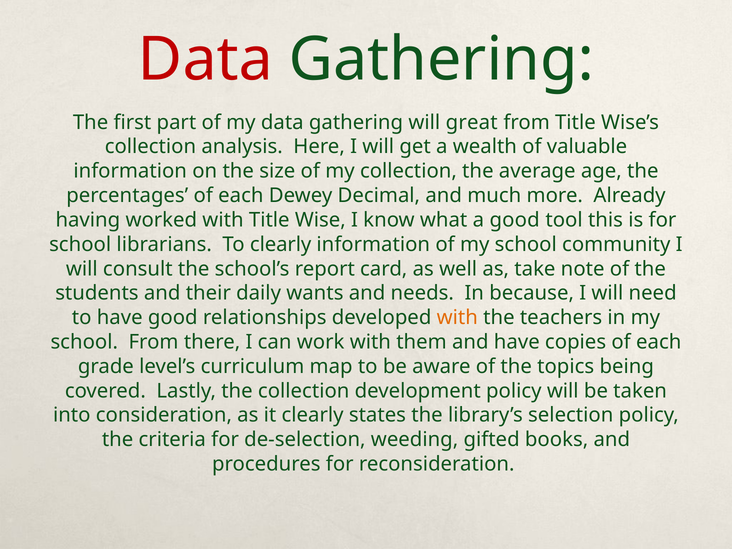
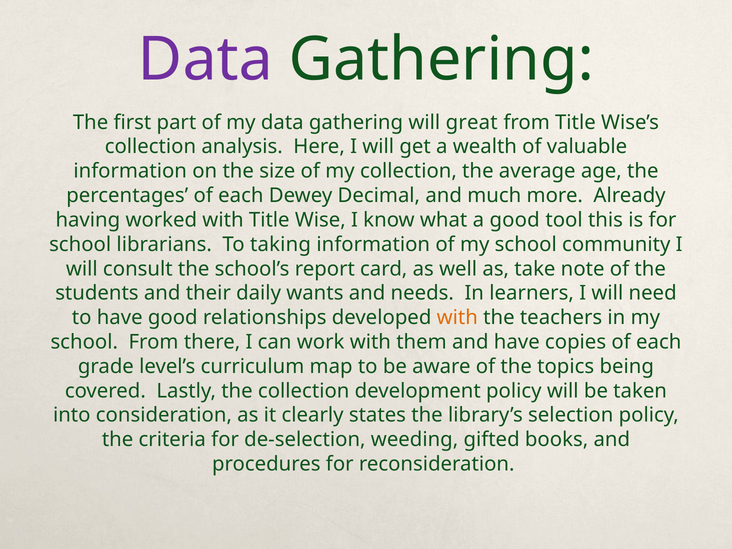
Data at (205, 60) colour: red -> purple
To clearly: clearly -> taking
because: because -> learners
